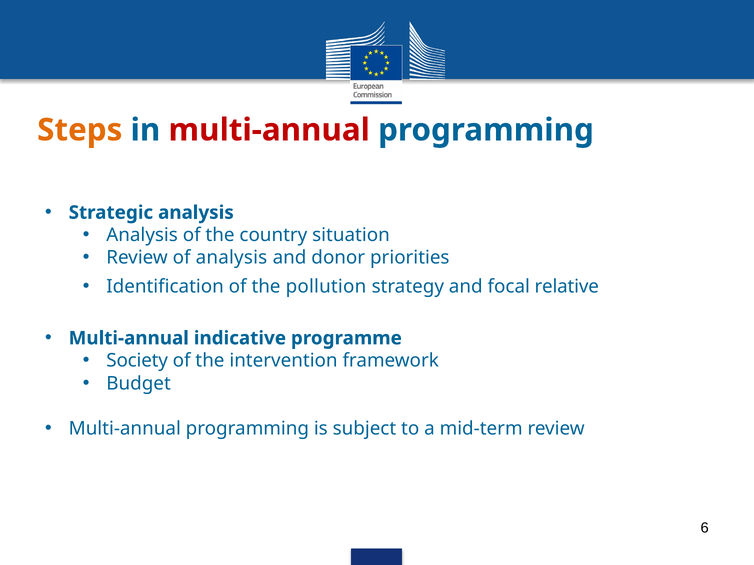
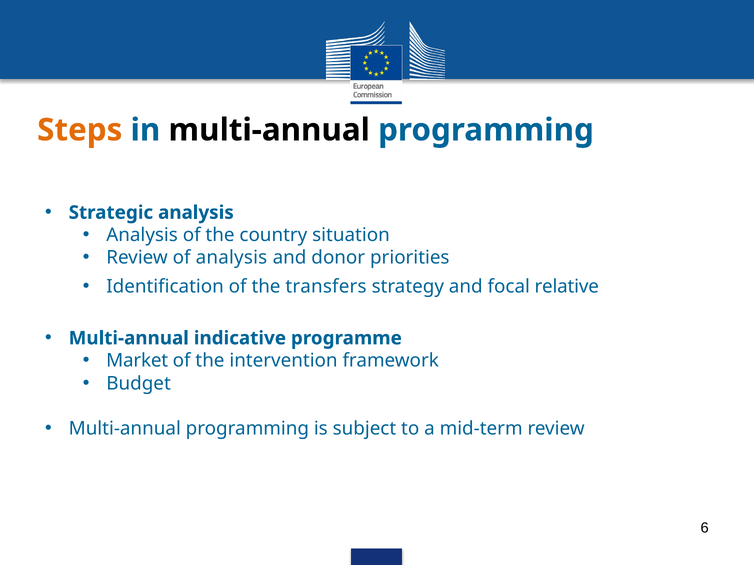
multi-annual at (269, 130) colour: red -> black
pollution: pollution -> transfers
Society: Society -> Market
